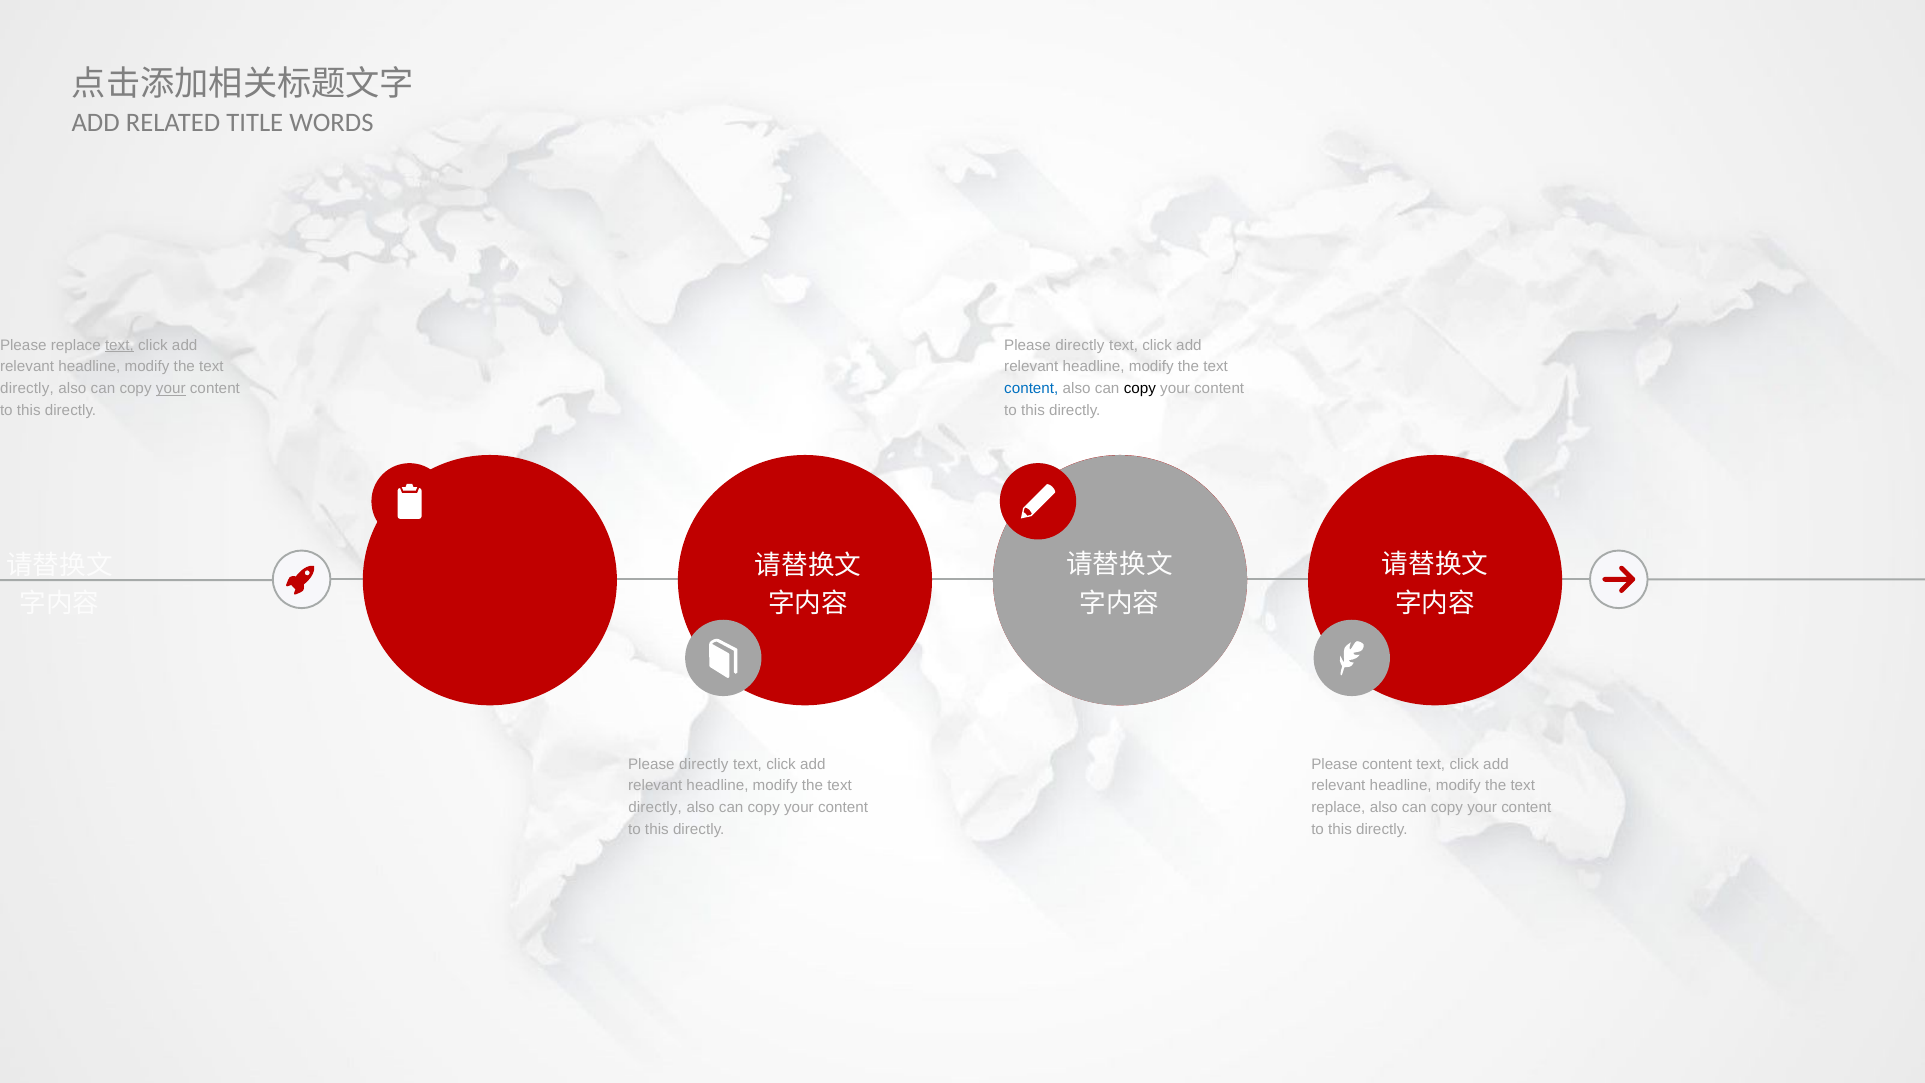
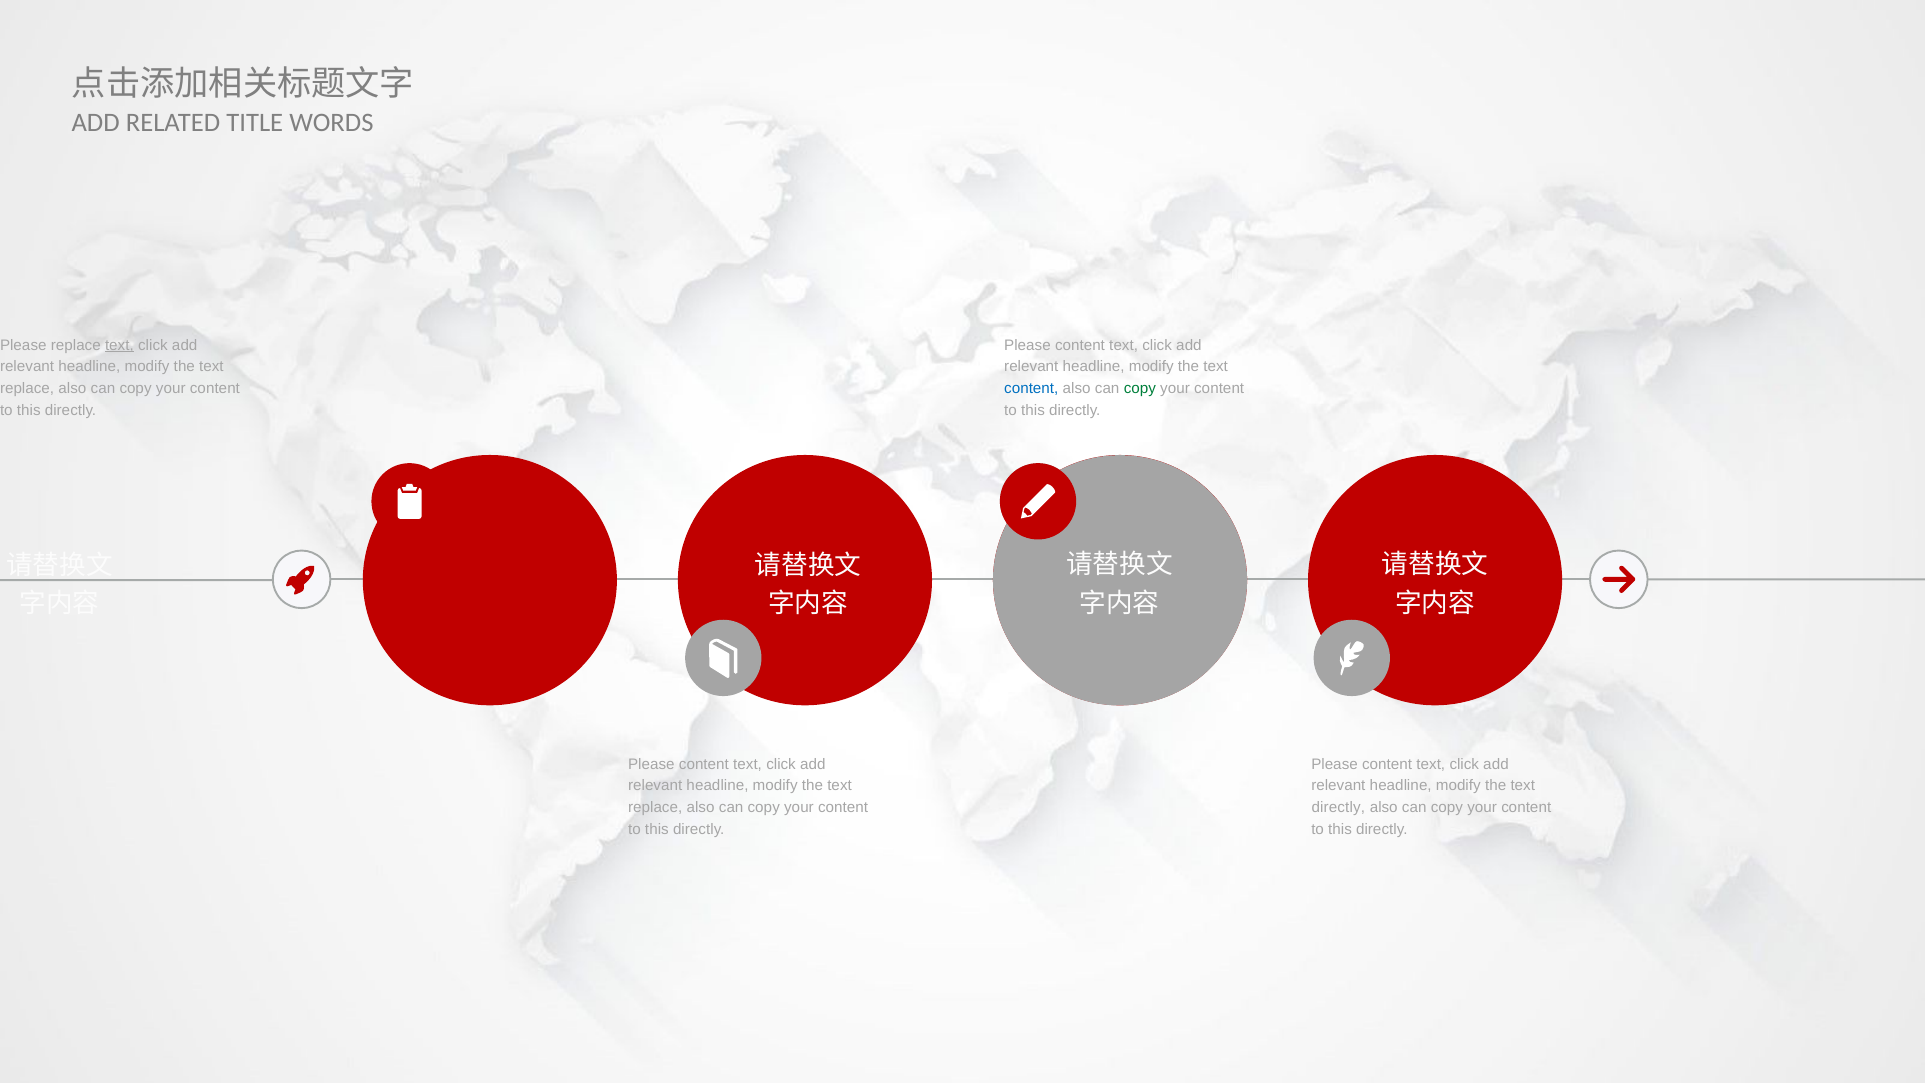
directly at (1080, 345): directly -> content
directly at (27, 389): directly -> replace
your at (171, 389) underline: present -> none
copy at (1140, 389) colour: black -> green
directly at (704, 764): directly -> content
directly at (655, 808): directly -> replace
replace at (1338, 808): replace -> directly
